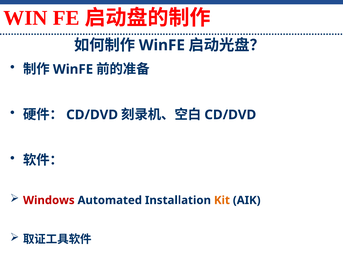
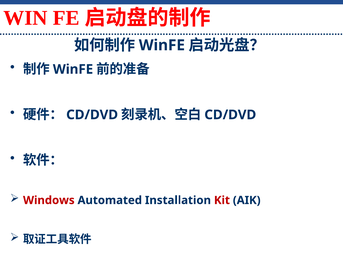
Kit colour: orange -> red
